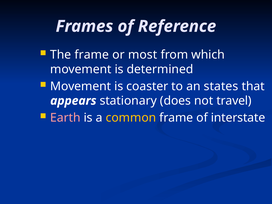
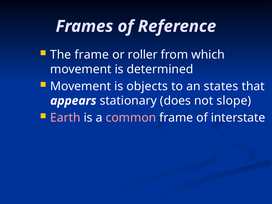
most: most -> roller
coaster: coaster -> objects
travel: travel -> slope
common colour: yellow -> pink
